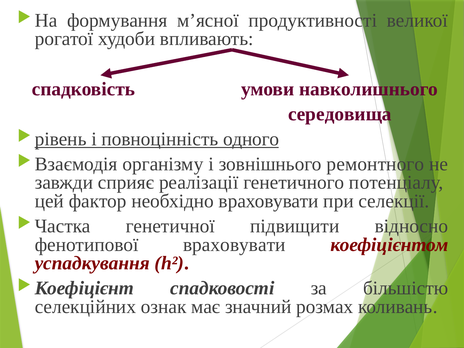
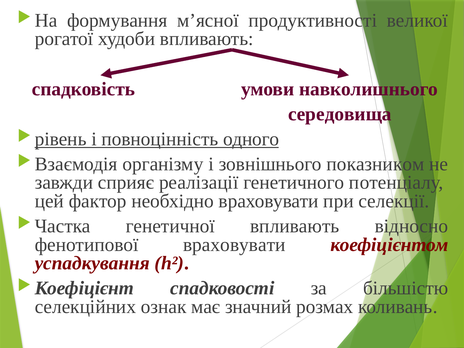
ремонтного: ремонтного -> показником
генетичної підвищити: підвищити -> впливають
